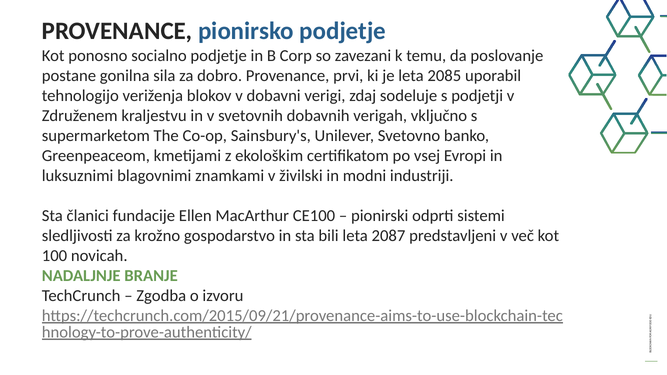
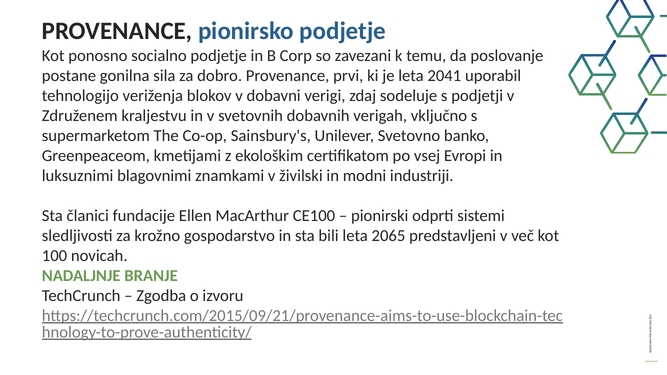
2085: 2085 -> 2041
2087: 2087 -> 2065
